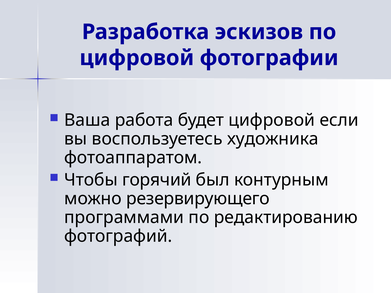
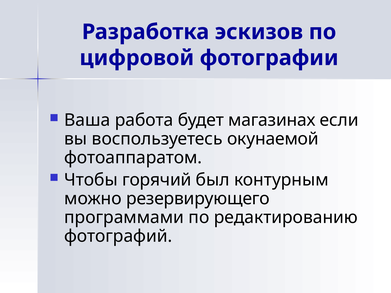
будет цифровой: цифровой -> магазинах
художника: художника -> окунаемой
